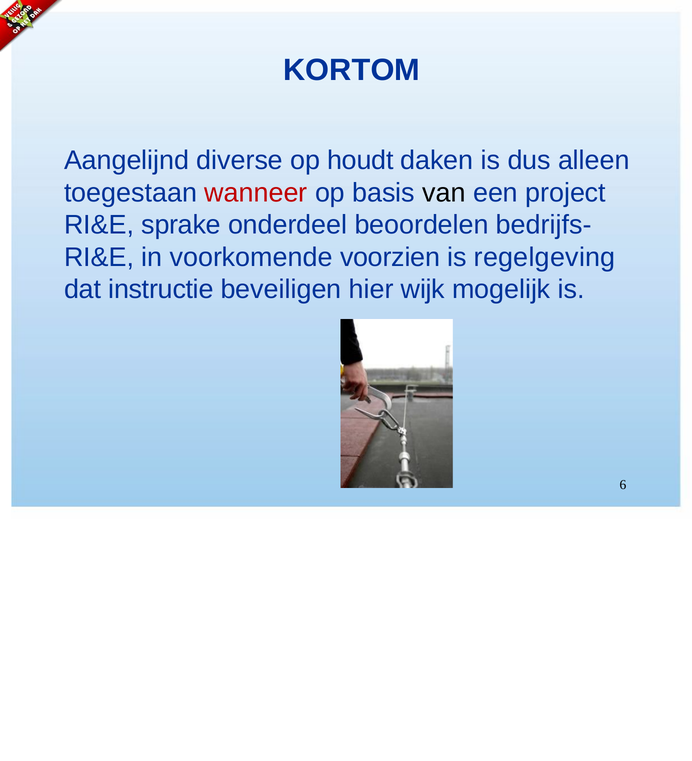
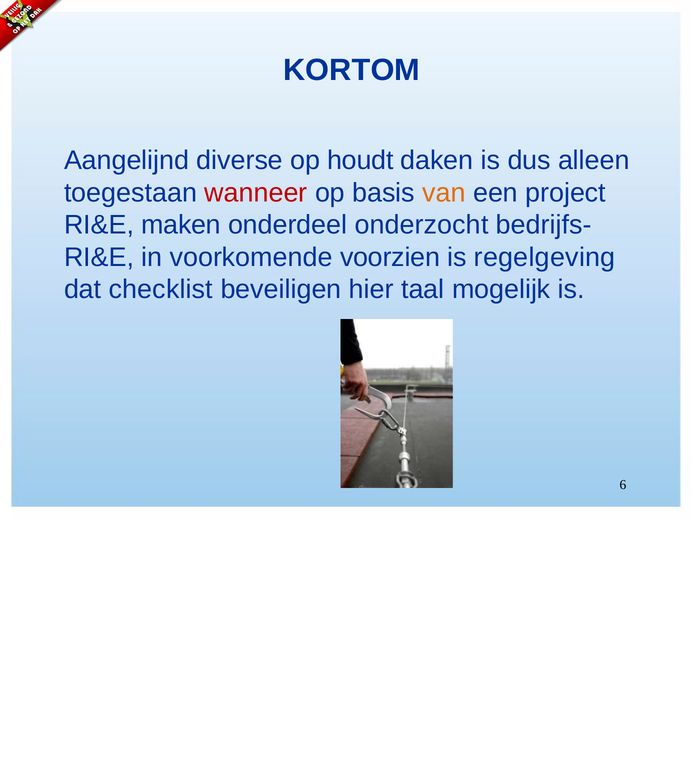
van colour: black -> orange
sprake: sprake -> maken
beoordelen: beoordelen -> onderzocht
instructie: instructie -> checklist
wijk: wijk -> taal
